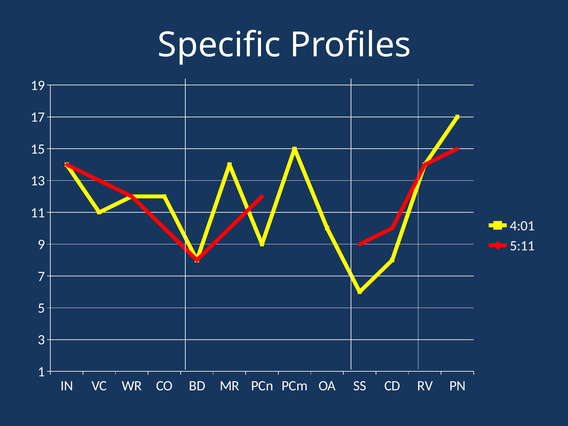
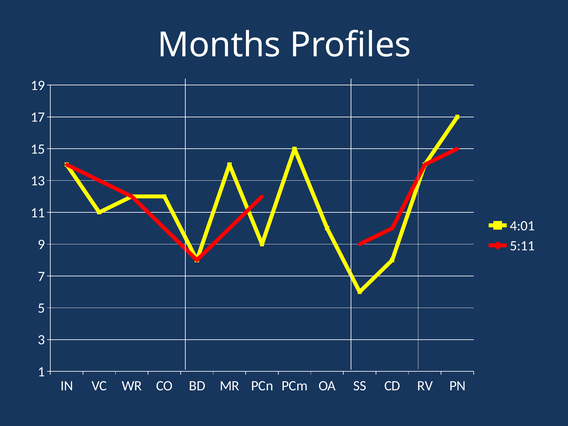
Specific: Specific -> Months
